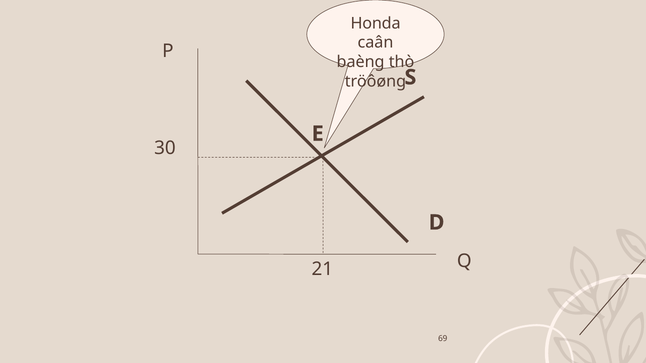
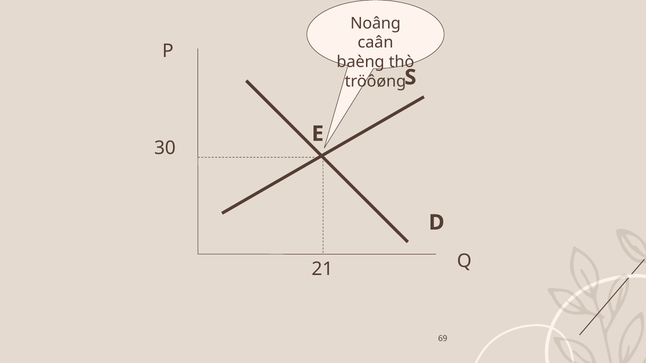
Honda: Honda -> Noâng
